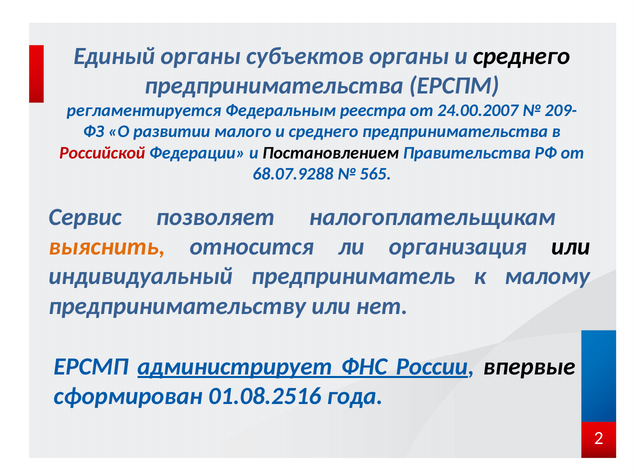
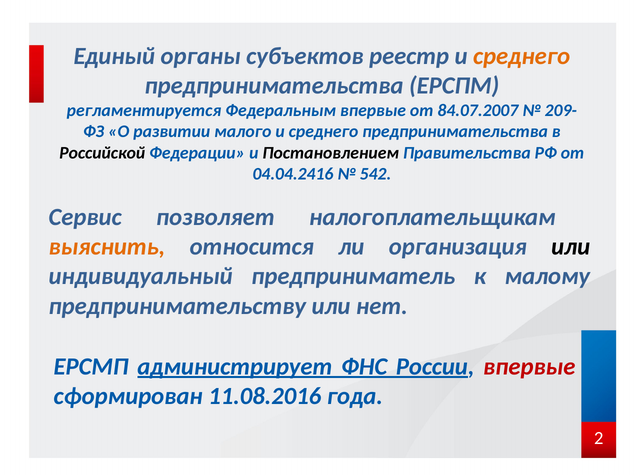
субъектов органы: органы -> реестр
среднего at (522, 56) colour: black -> orange
Федеральным реестра: реестра -> впервые
24.00.2007: 24.00.2007 -> 84.07.2007
Российской colour: red -> black
68.07.9288: 68.07.9288 -> 04.04.2416
565: 565 -> 542
впервые at (529, 367) colour: black -> red
01.08.2516: 01.08.2516 -> 11.08.2016
